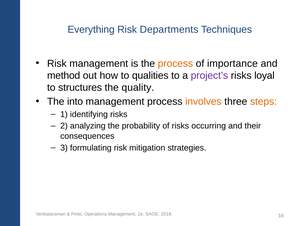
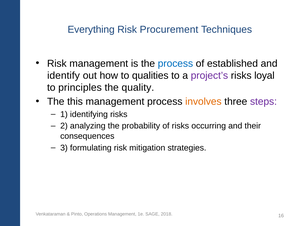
Departments: Departments -> Procurement
process at (175, 64) colour: orange -> blue
importance: importance -> established
method: method -> identify
structures: structures -> principles
into: into -> this
steps colour: orange -> purple
